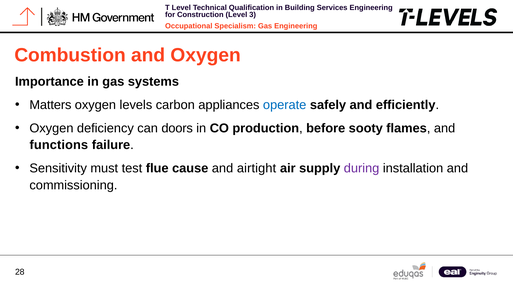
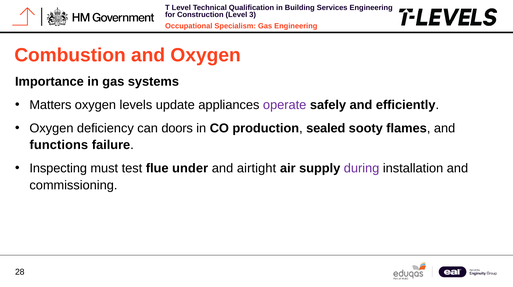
carbon: carbon -> update
operate colour: blue -> purple
before: before -> sealed
Sensitivity: Sensitivity -> Inspecting
cause: cause -> under
